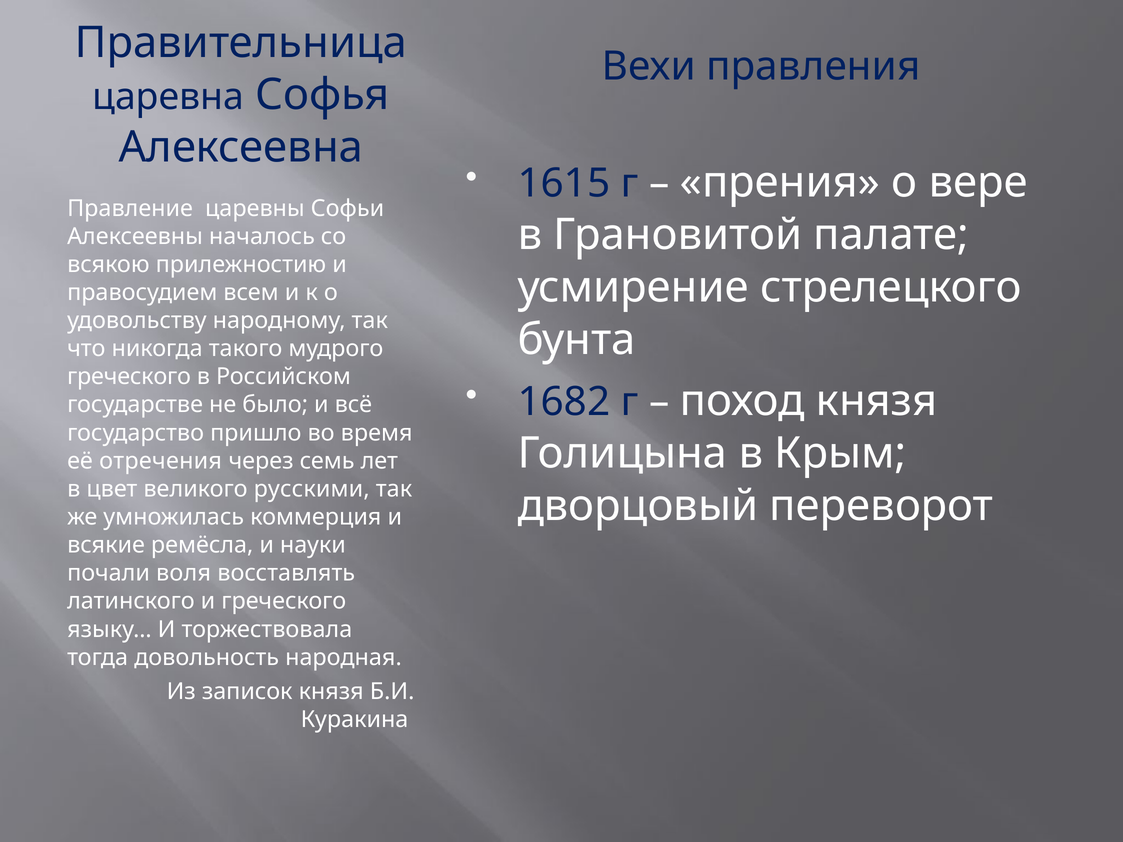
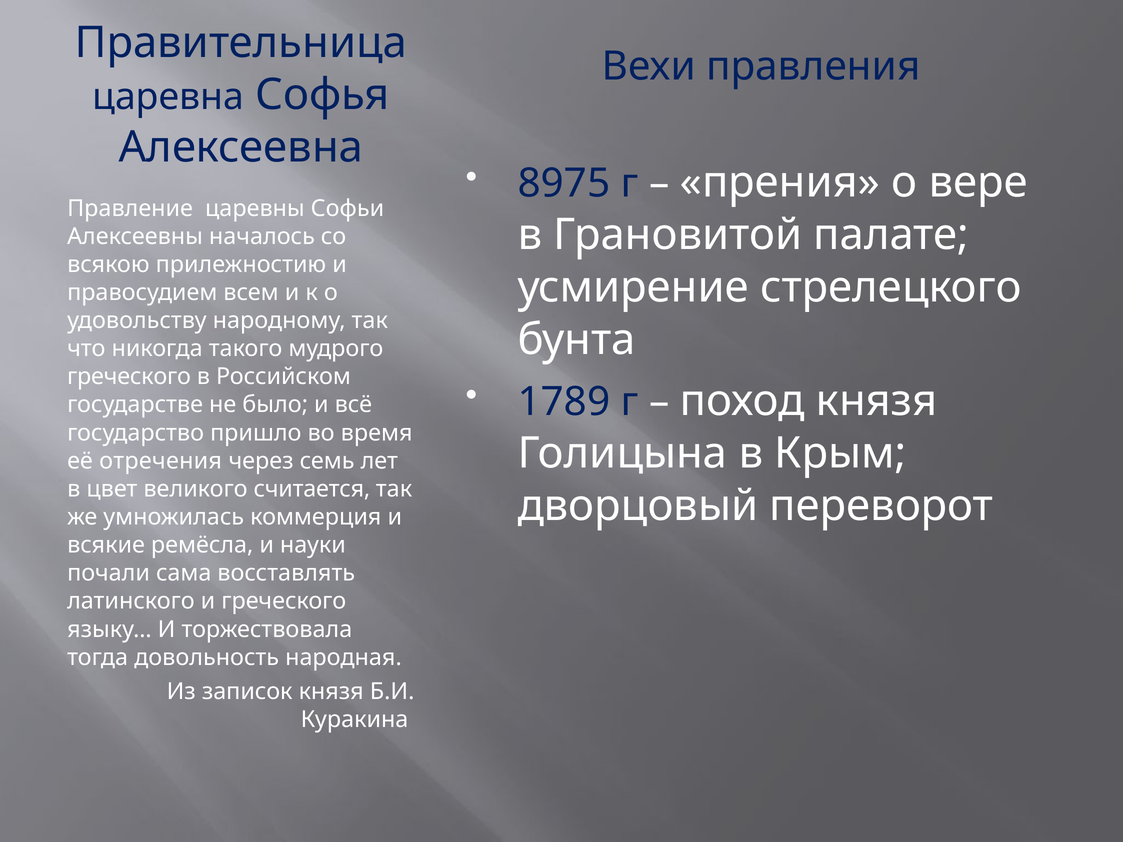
1615: 1615 -> 8975
1682: 1682 -> 1789
русскими: русскими -> считается
воля: воля -> сама
